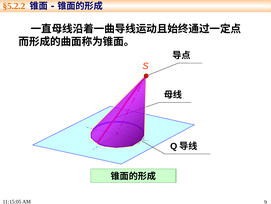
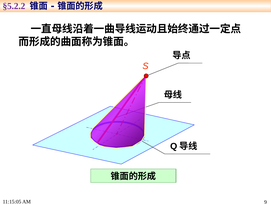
§5.2.2 colour: orange -> purple
